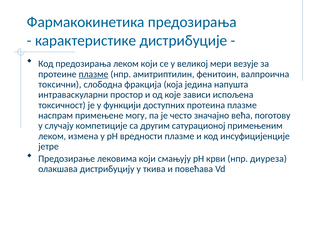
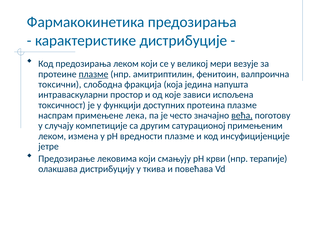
могу: могу -> лека
већа underline: none -> present
диуреза: диуреза -> терапије
